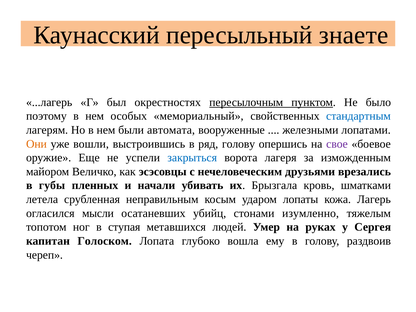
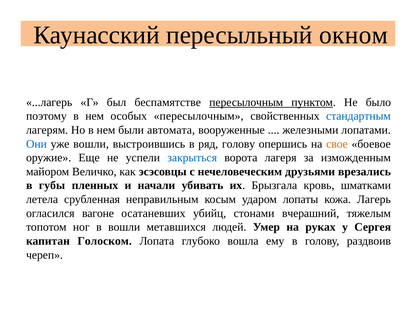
знаете: знаете -> окном
окрестностях: окрестностях -> беспамятстве
особых мемориальный: мемориальный -> пересылочным
Они colour: orange -> blue
свое colour: purple -> orange
мысли: мысли -> вагоне
изумленно: изумленно -> вчерашний
в ступая: ступая -> вошли
